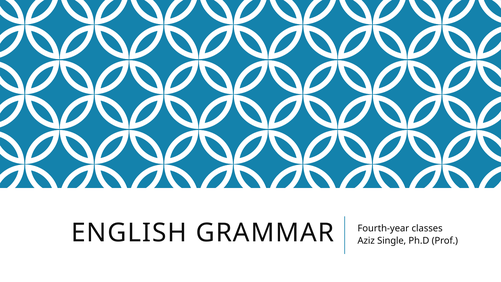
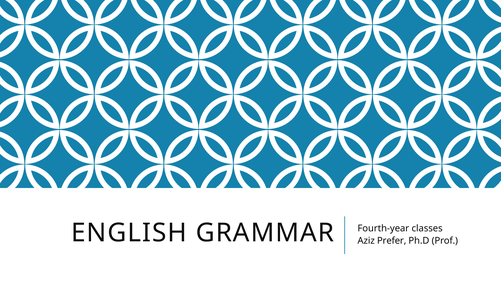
Single: Single -> Prefer
